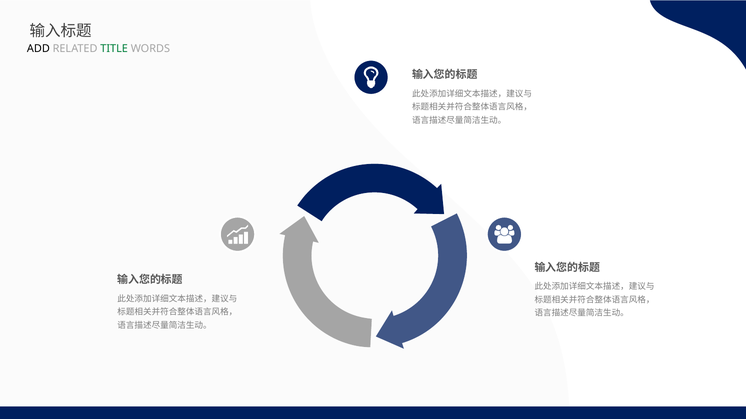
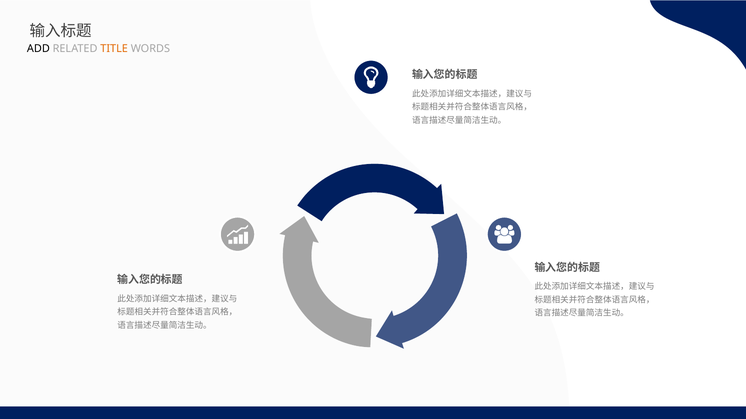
TITLE colour: green -> orange
